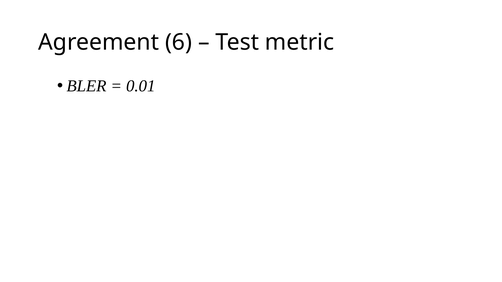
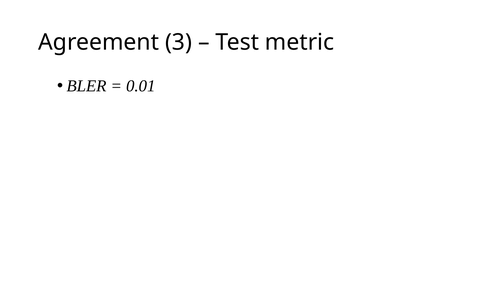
6: 6 -> 3
